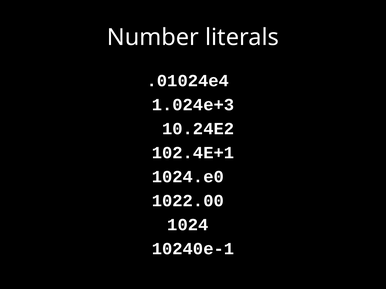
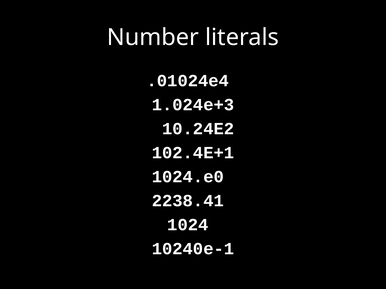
1022.00: 1022.00 -> 2238.41
